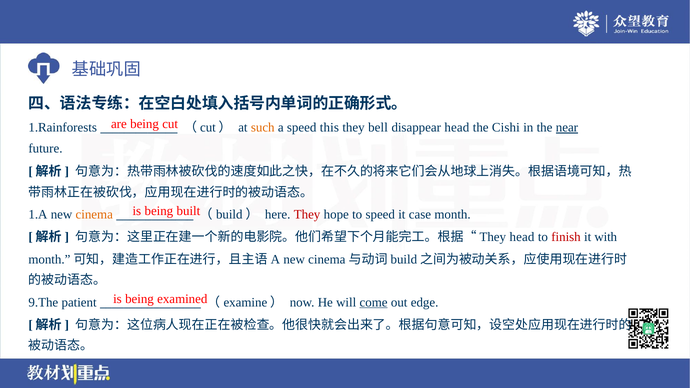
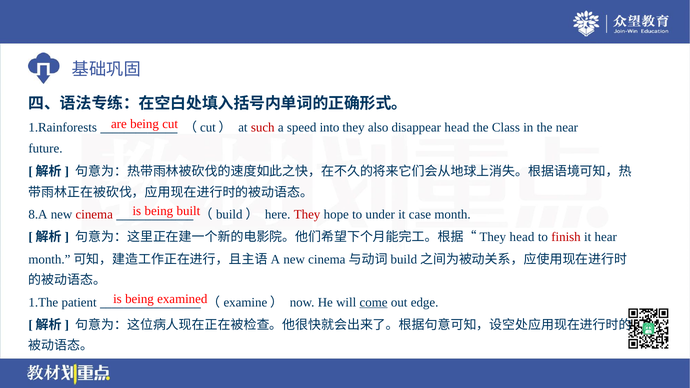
such colour: orange -> red
this: this -> into
bell: bell -> also
Cishi: Cishi -> Class
near underline: present -> none
1.A: 1.A -> 8.A
cinema colour: orange -> red
to speed: speed -> under
with: with -> hear
9.The: 9.The -> 1.The
